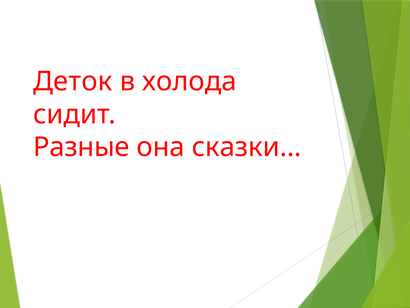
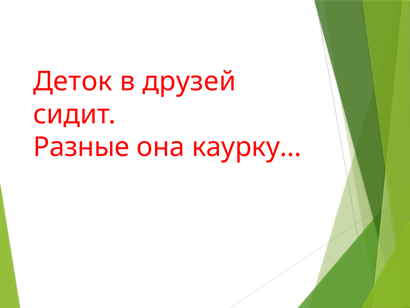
холода: холода -> друзей
сказки…: сказки… -> каурку…
